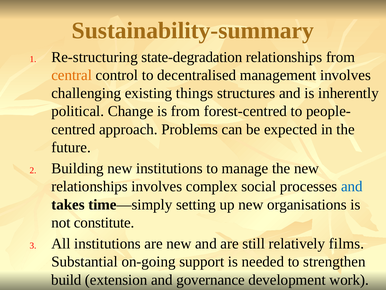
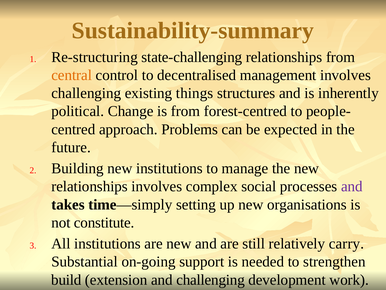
state-degradation: state-degradation -> state-challenging
and at (352, 186) colour: blue -> purple
films: films -> carry
and governance: governance -> challenging
